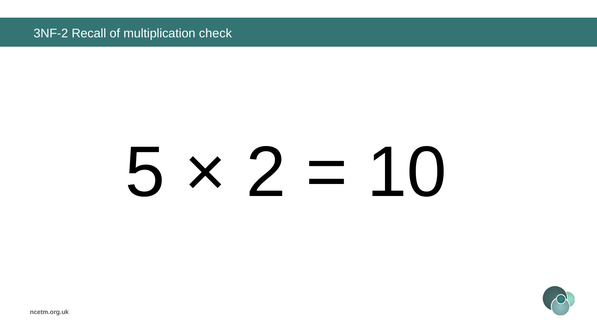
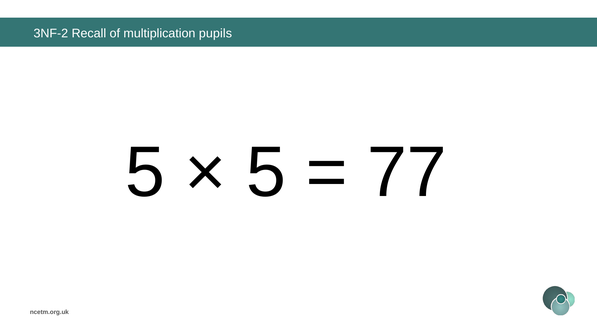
check: check -> pupils
2 at (266, 172): 2 -> 5
10: 10 -> 77
